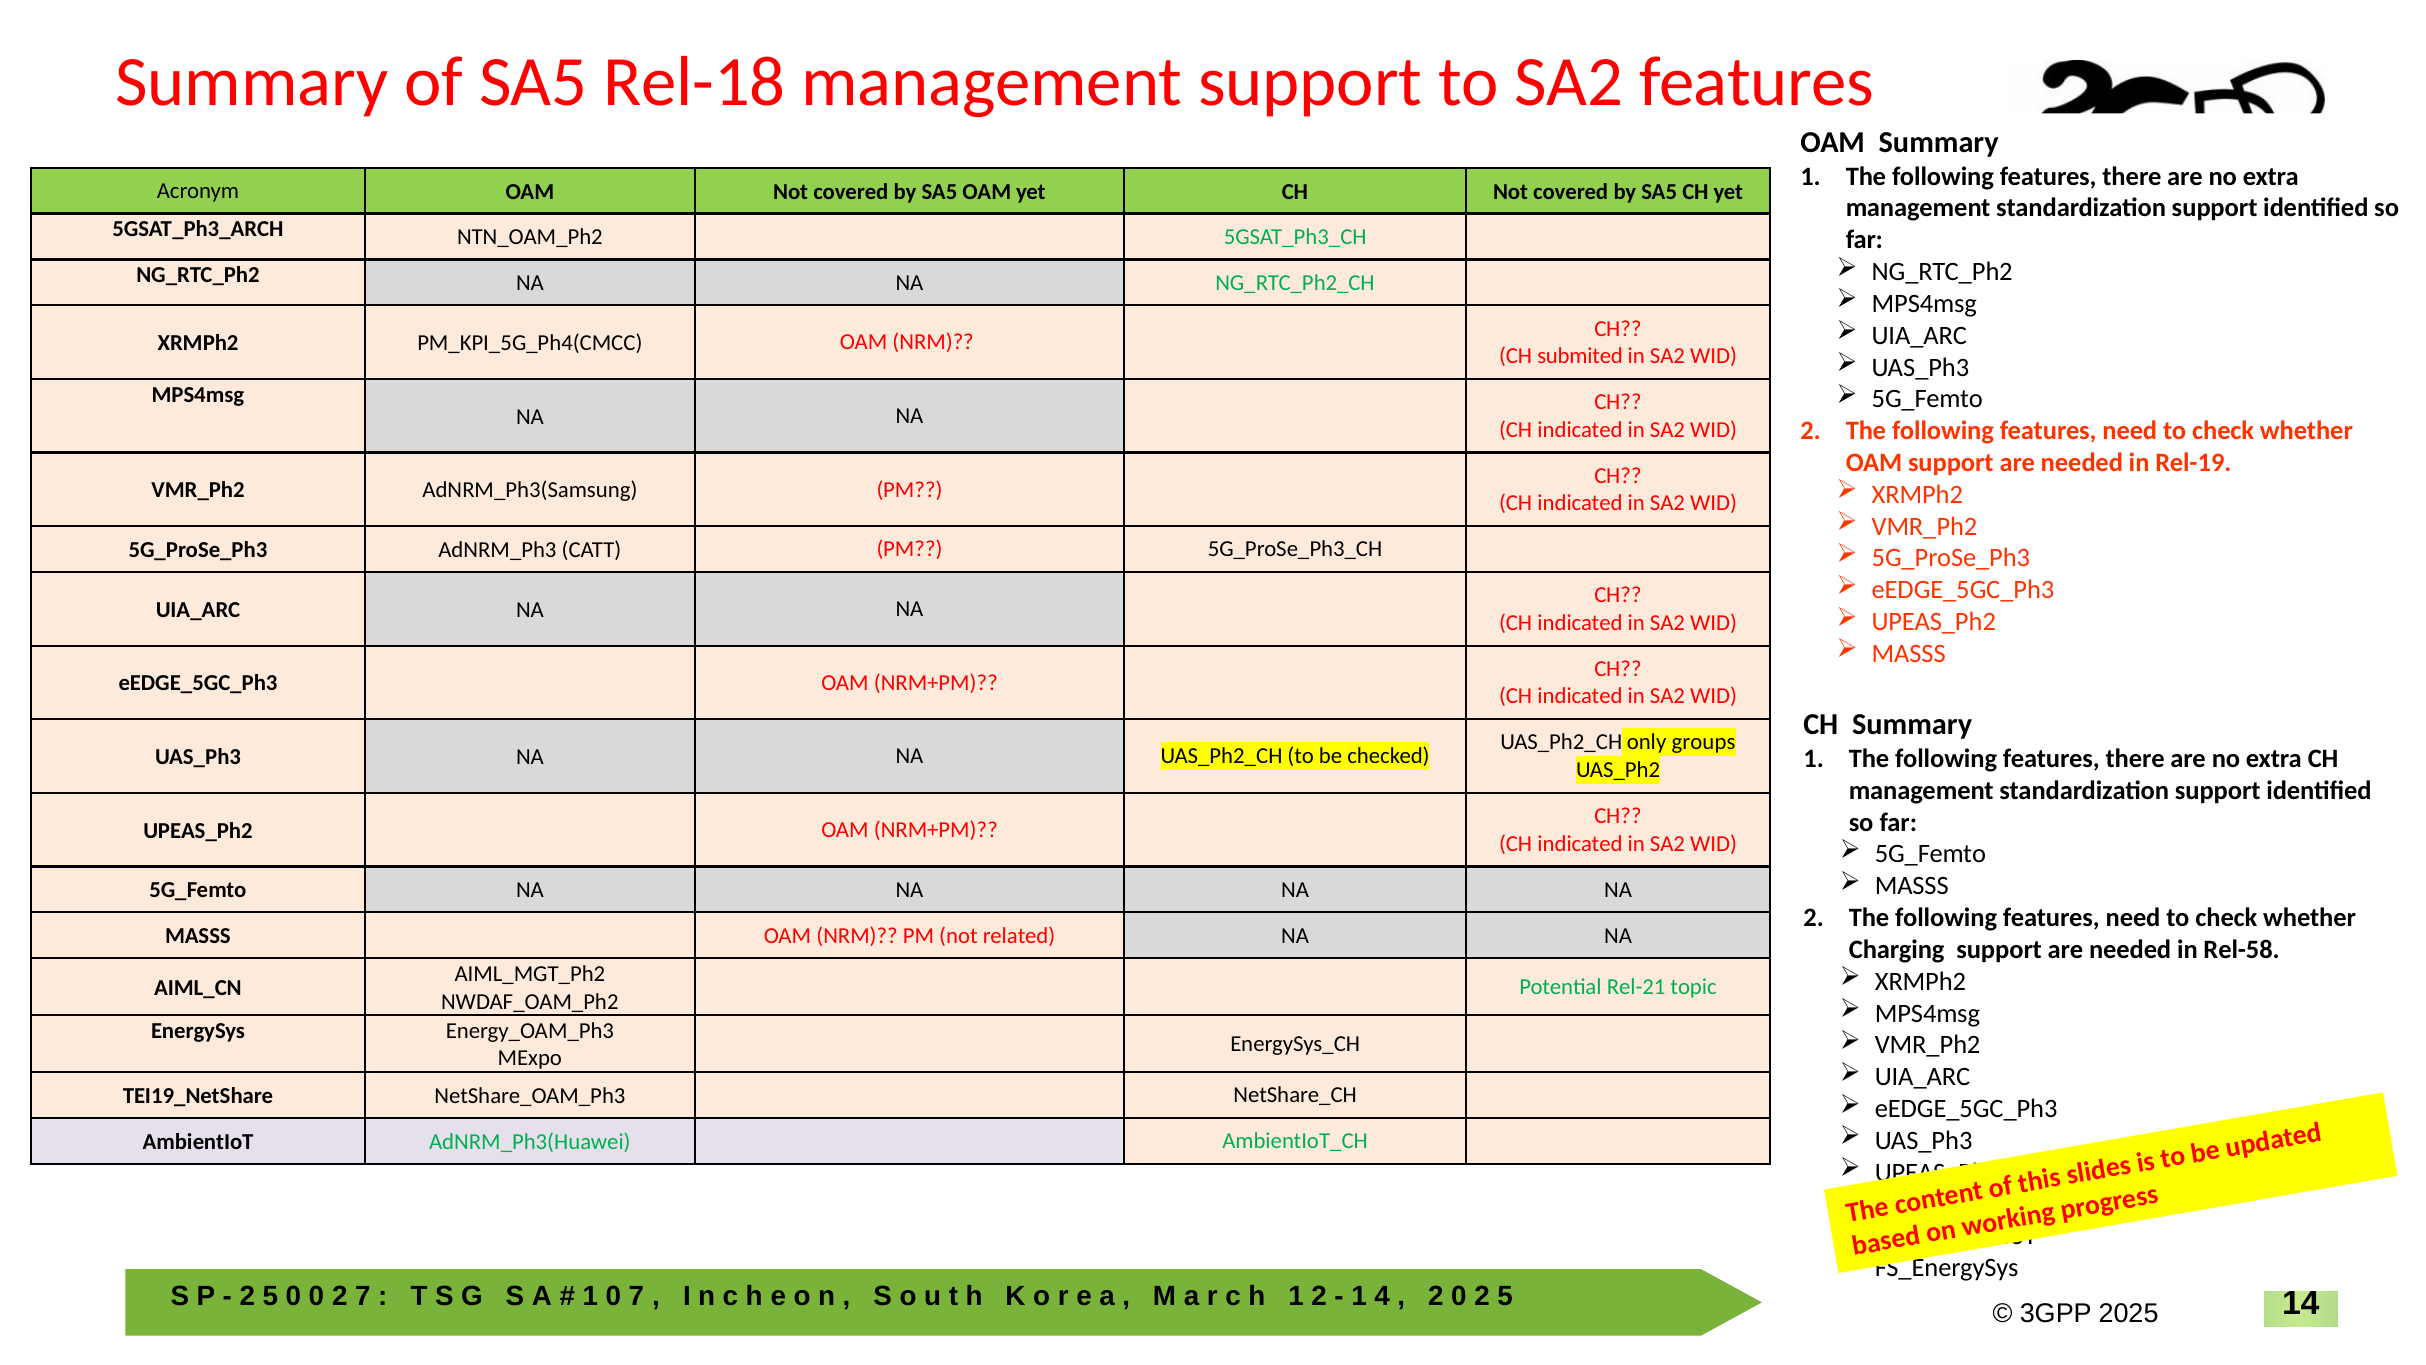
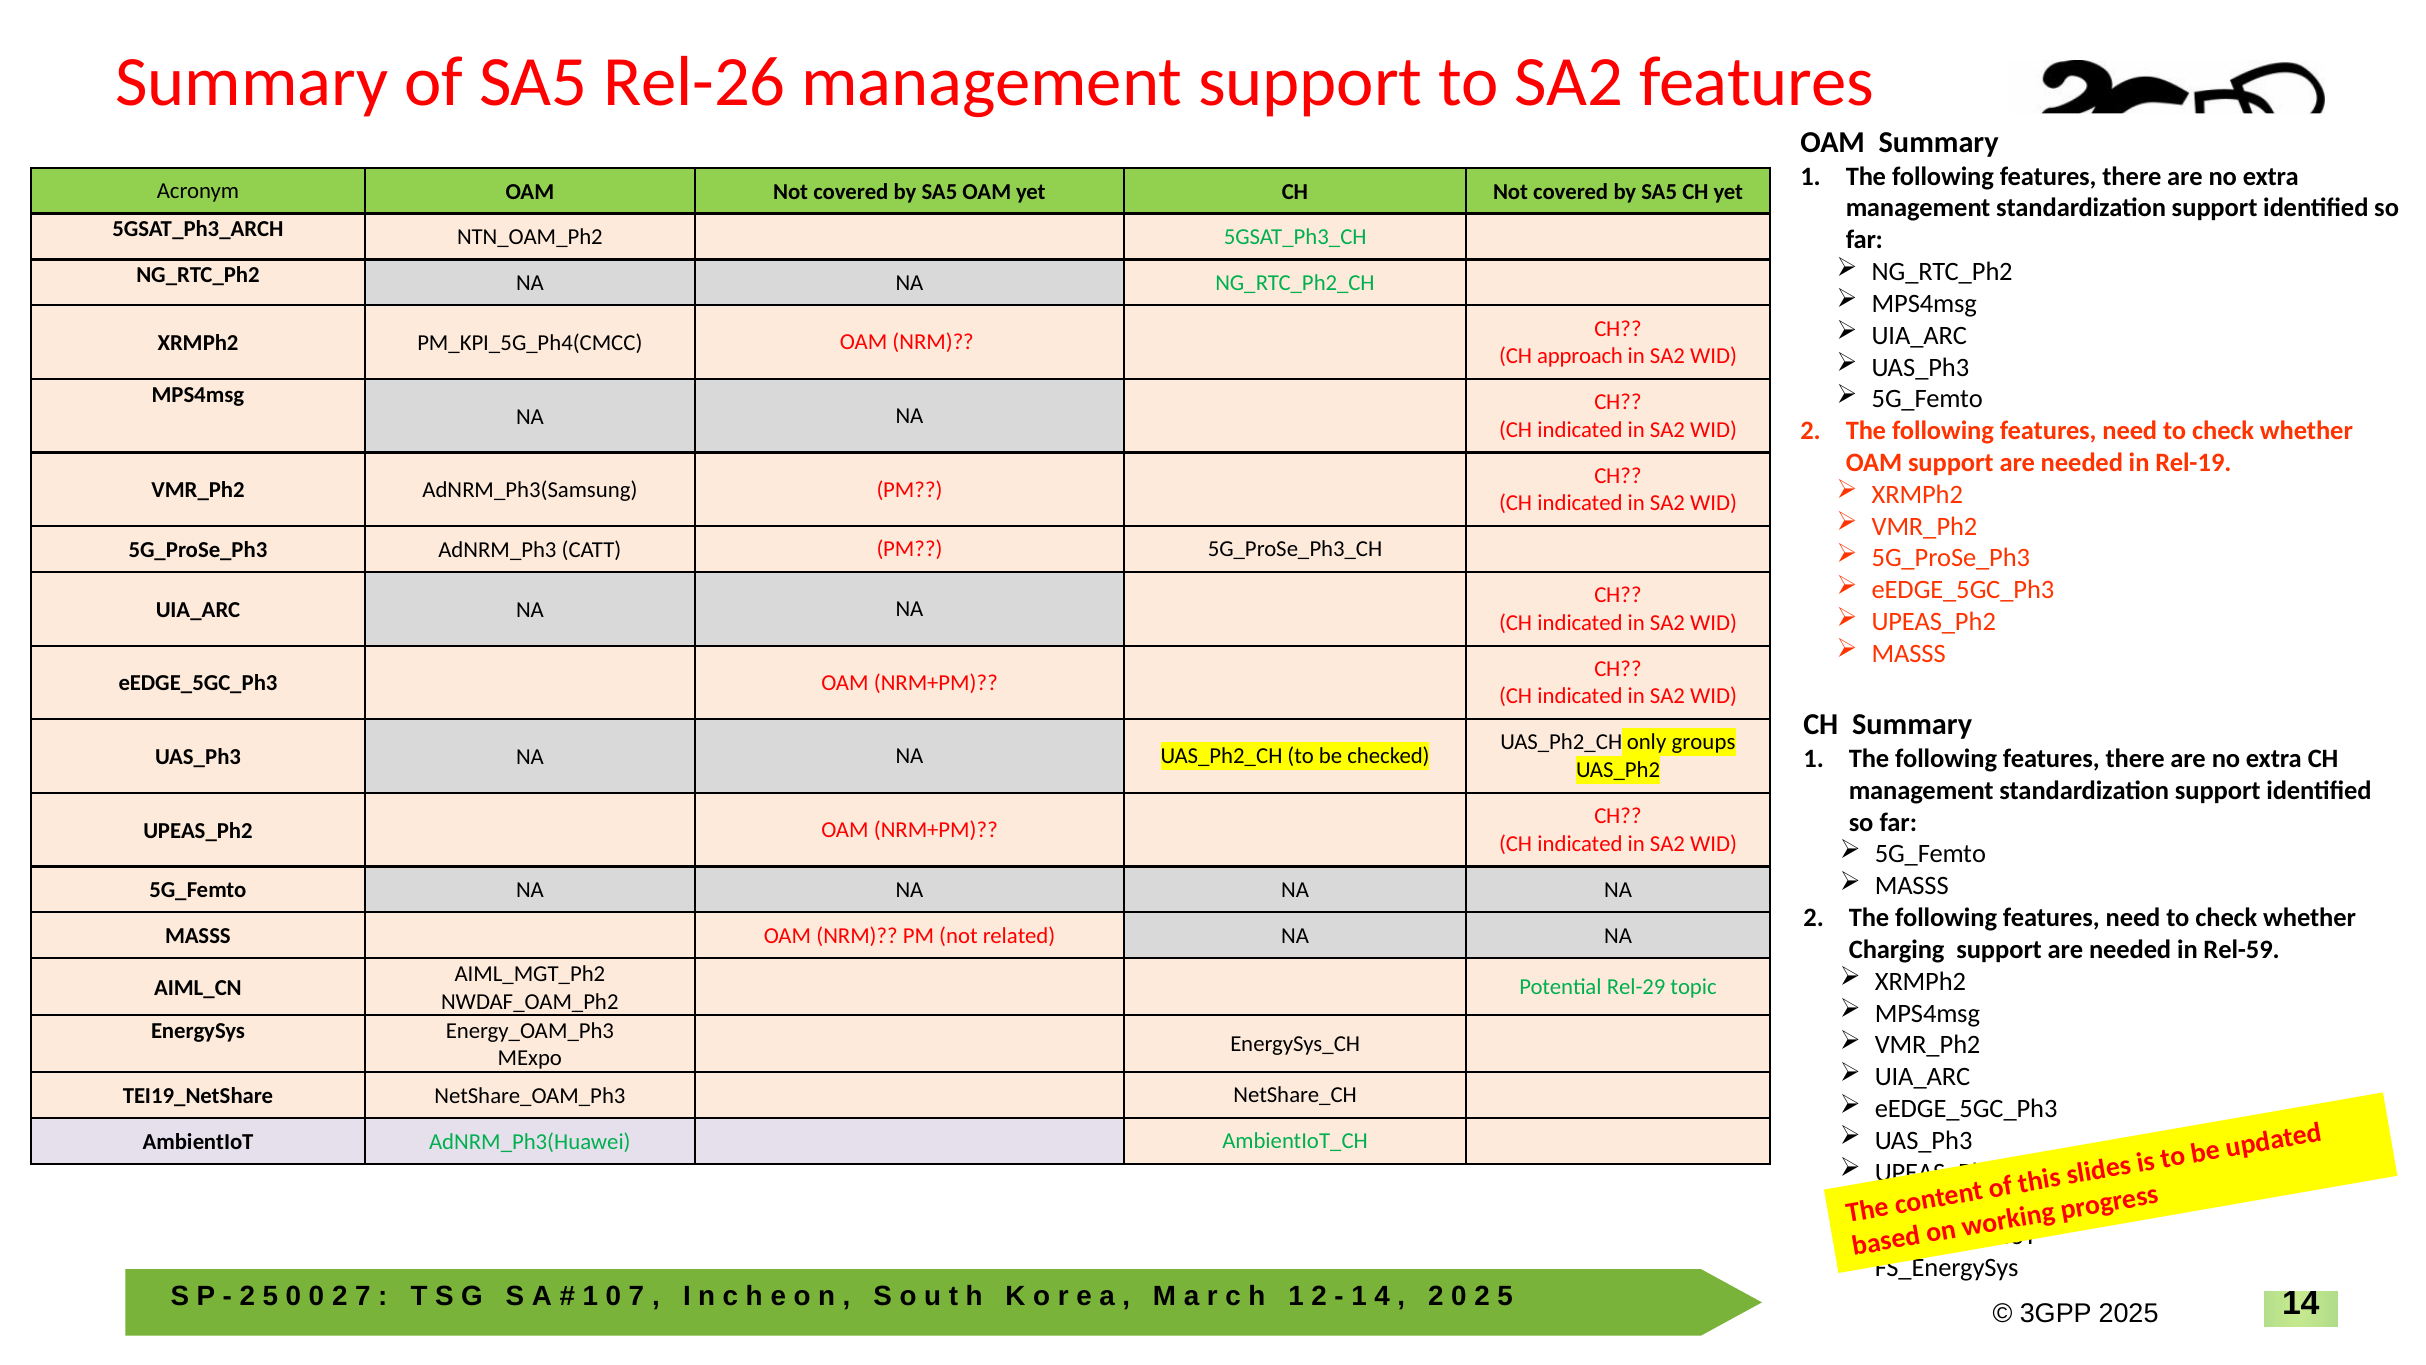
Rel-18: Rel-18 -> Rel-26
submited: submited -> approach
Rel-58: Rel-58 -> Rel-59
Rel-21: Rel-21 -> Rel-29
